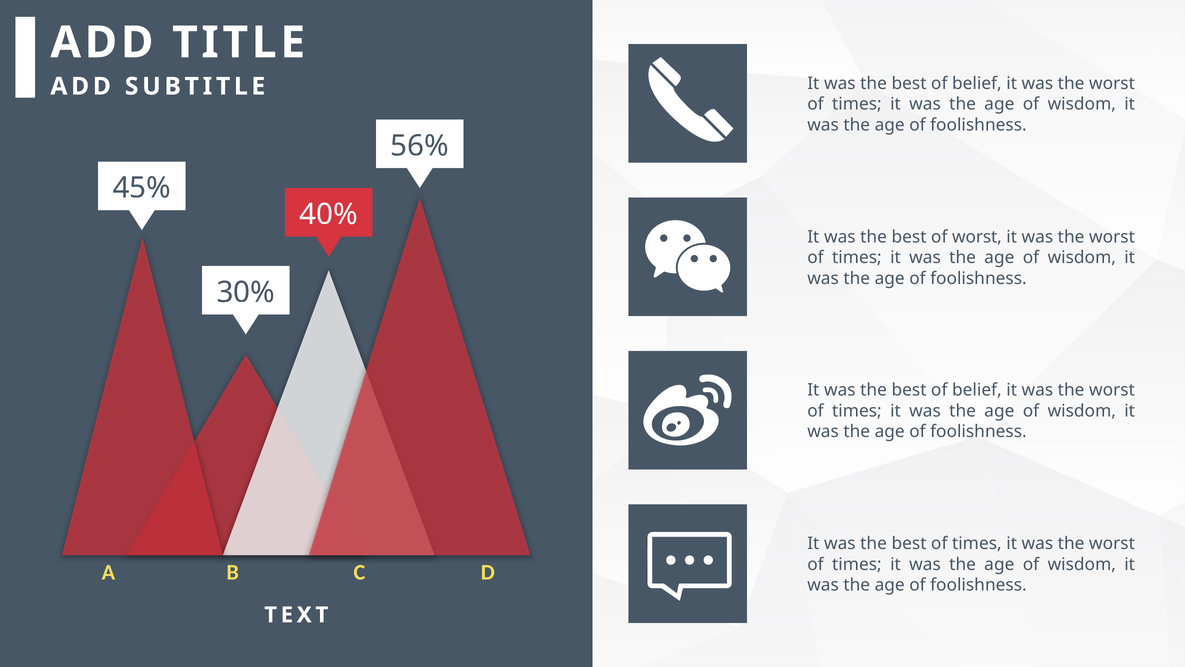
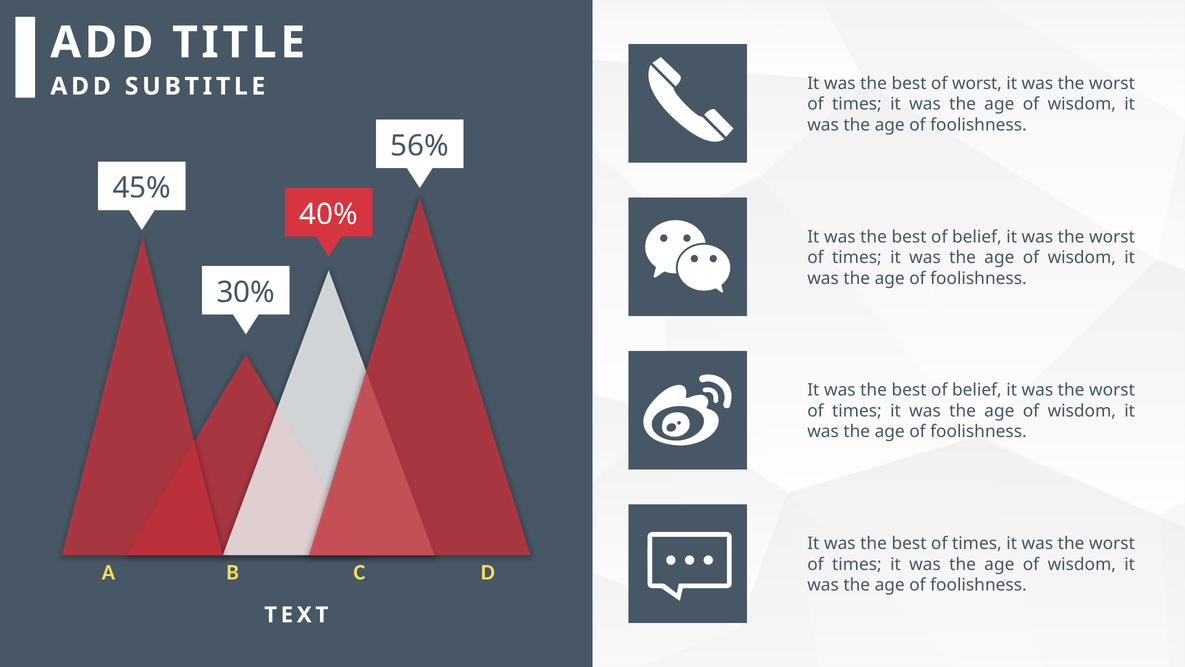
belief at (977, 83): belief -> worst
worst at (977, 237): worst -> belief
